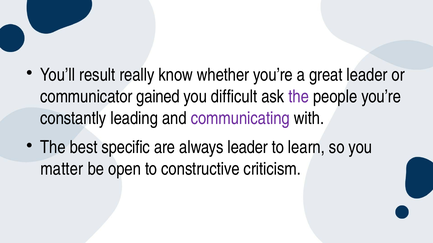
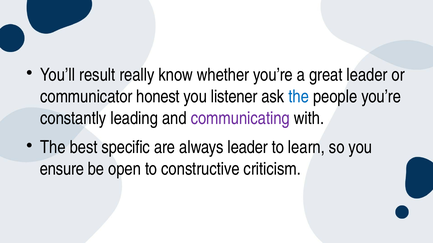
gained: gained -> honest
difficult: difficult -> listener
the at (299, 97) colour: purple -> blue
matter: matter -> ensure
